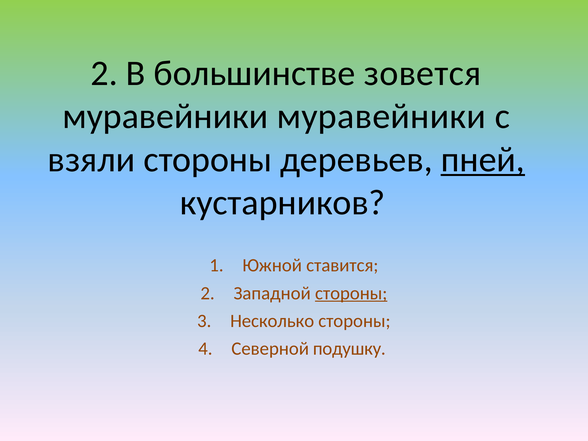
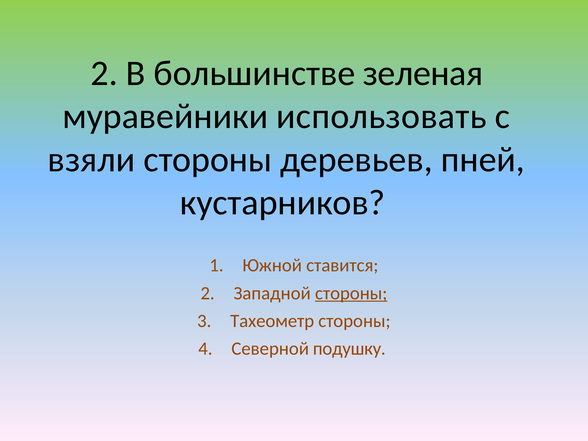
зовется: зовется -> зеленая
муравейники муравейники: муравейники -> использовать
пней underline: present -> none
Несколько: Несколько -> Тахеометр
